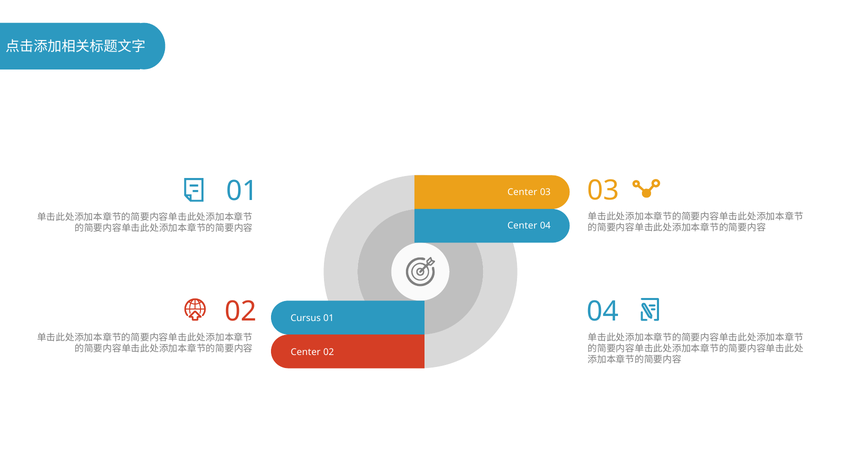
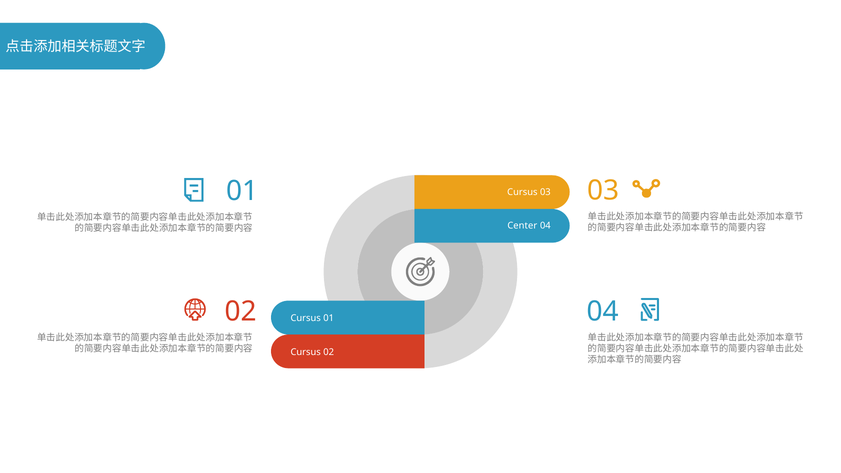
Center at (522, 192): Center -> Cursus
Center at (306, 352): Center -> Cursus
